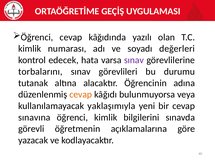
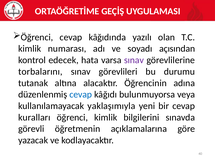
değerleri: değerleri -> açısından
cevap at (81, 95) colour: orange -> blue
sınavına: sınavına -> kuralları
